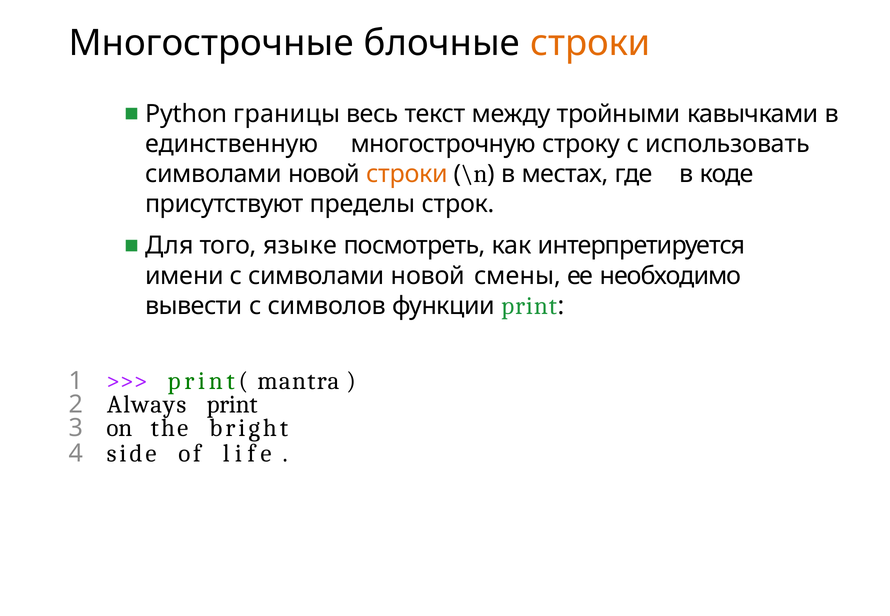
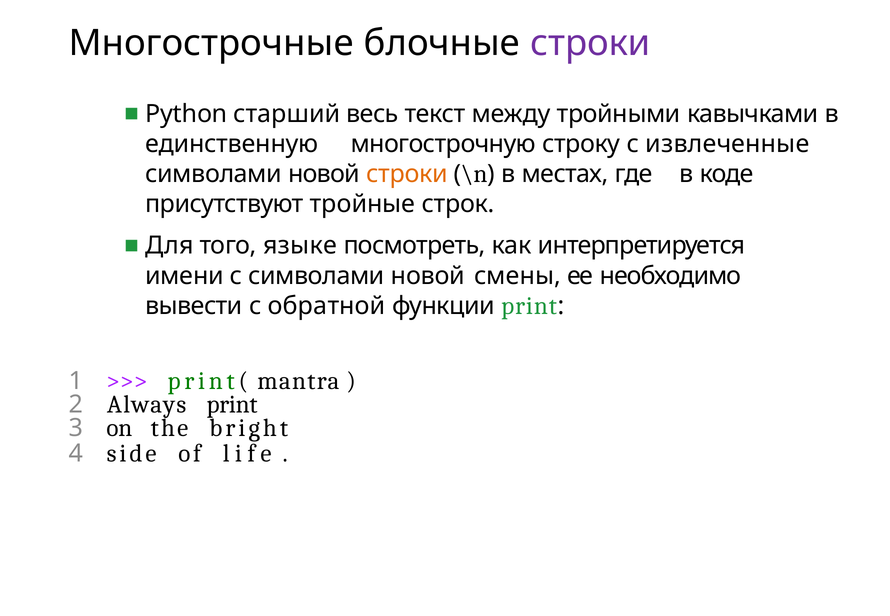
строки at (591, 43) colour: orange -> purple
границы: границы -> старший
использовать: использовать -> извлеченные
пределы: пределы -> тройные
символов: символов -> обратной
